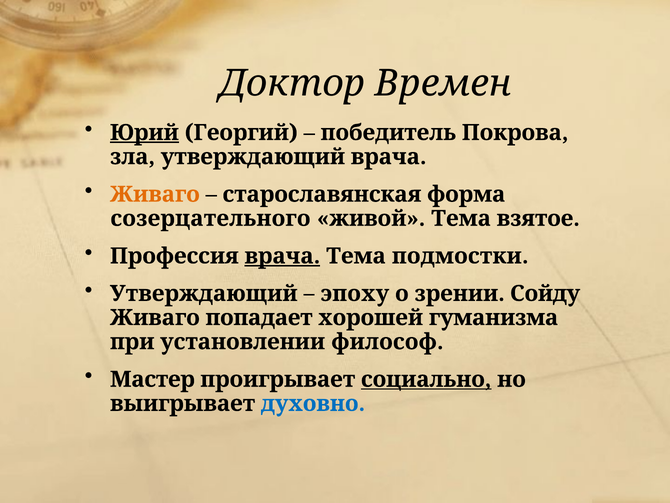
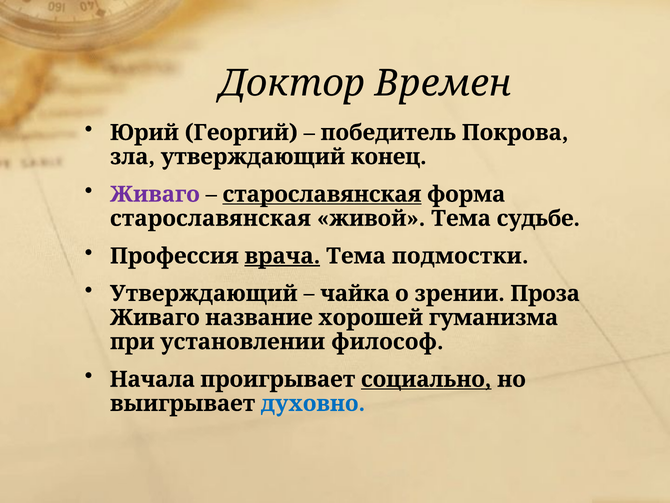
Юрий underline: present -> none
утверждающий врача: врача -> конец
Живаго at (155, 194) colour: orange -> purple
старославянская at (322, 194) underline: none -> present
созерцательного at (210, 218): созерцательного -> старославянская
взятое: взятое -> судьбе
эпоху: эпоху -> чайка
Сойду: Сойду -> Проза
попадает: попадает -> название
Мастер: Мастер -> Начала
